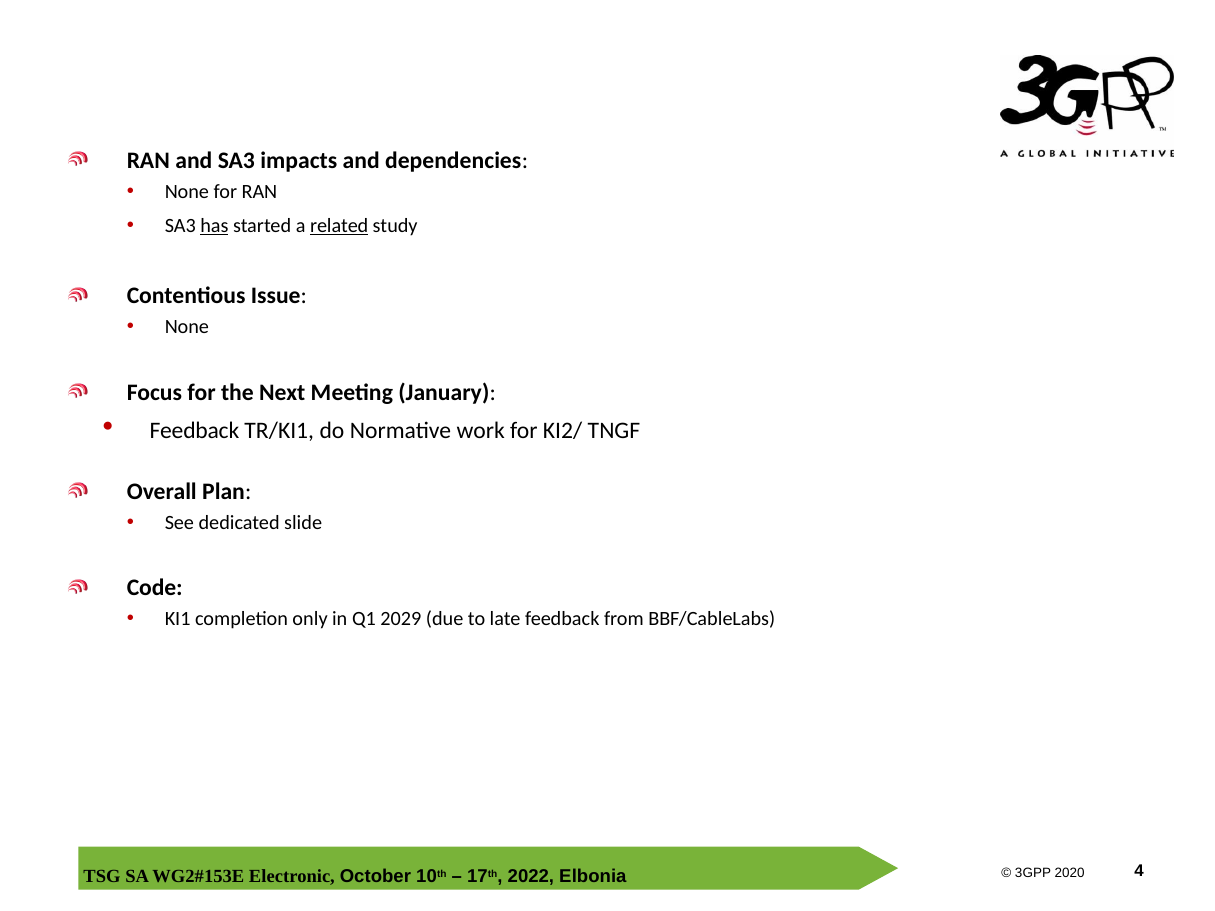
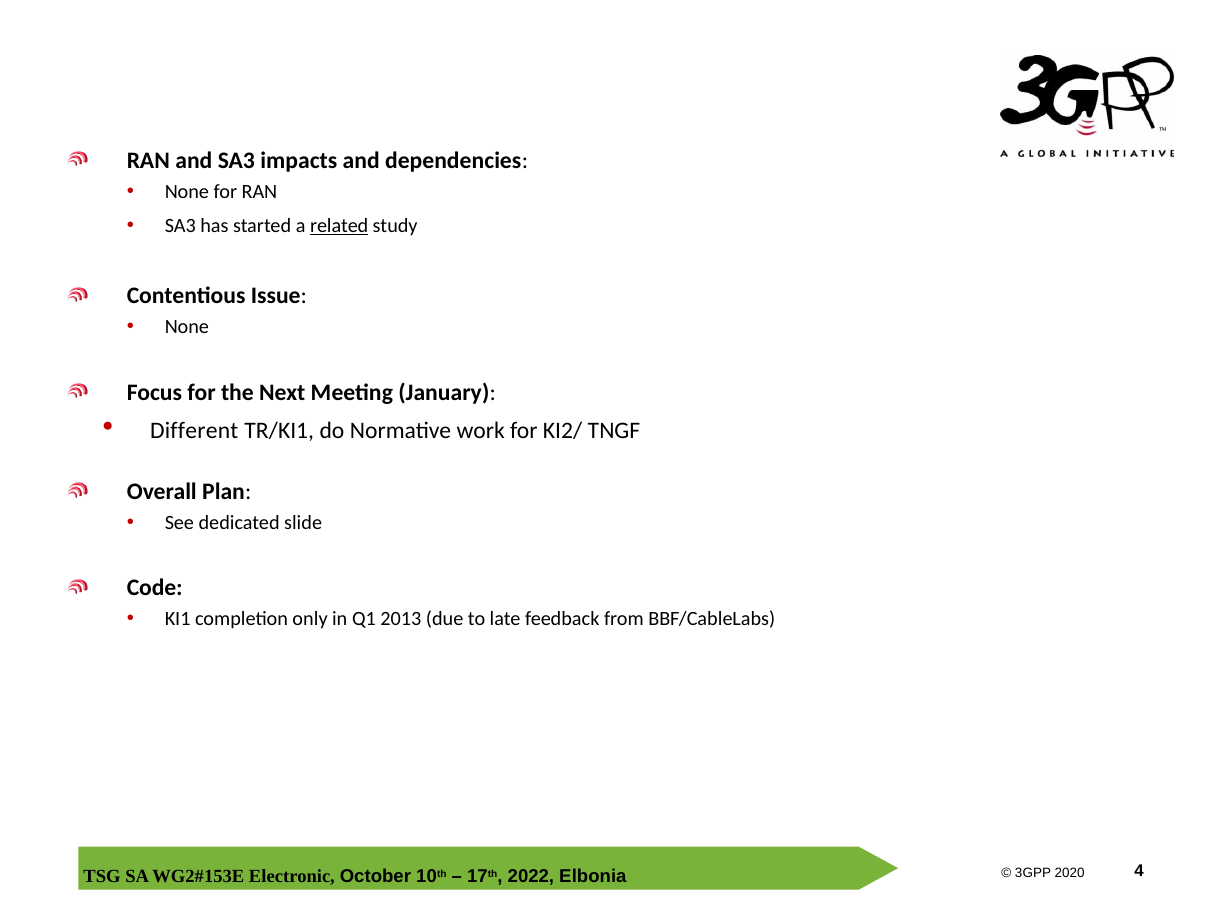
has underline: present -> none
Feedback at (194, 431): Feedback -> Different
2029: 2029 -> 2013
